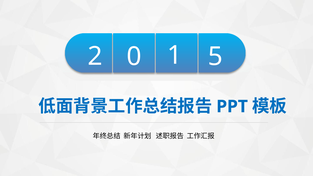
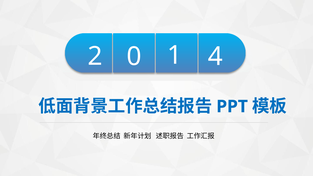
5: 5 -> 4
